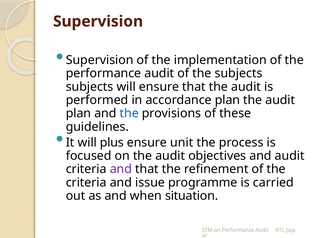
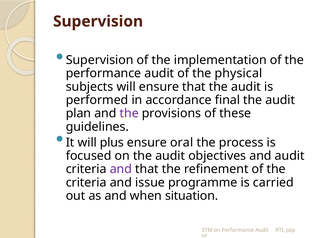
the subjects: subjects -> physical
accordance plan: plan -> final
the at (129, 114) colour: blue -> purple
unit: unit -> oral
